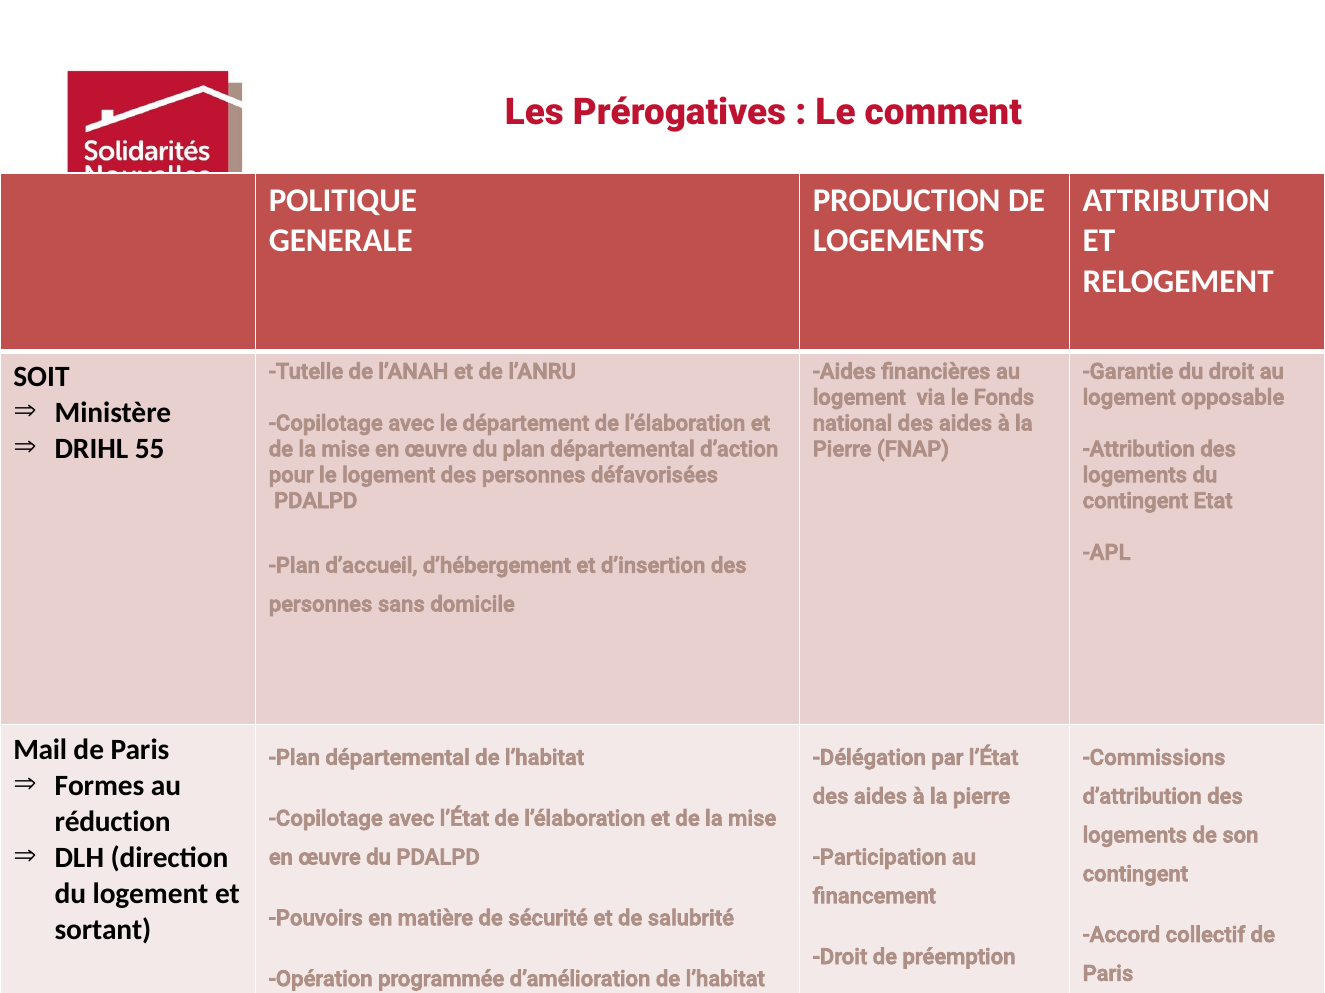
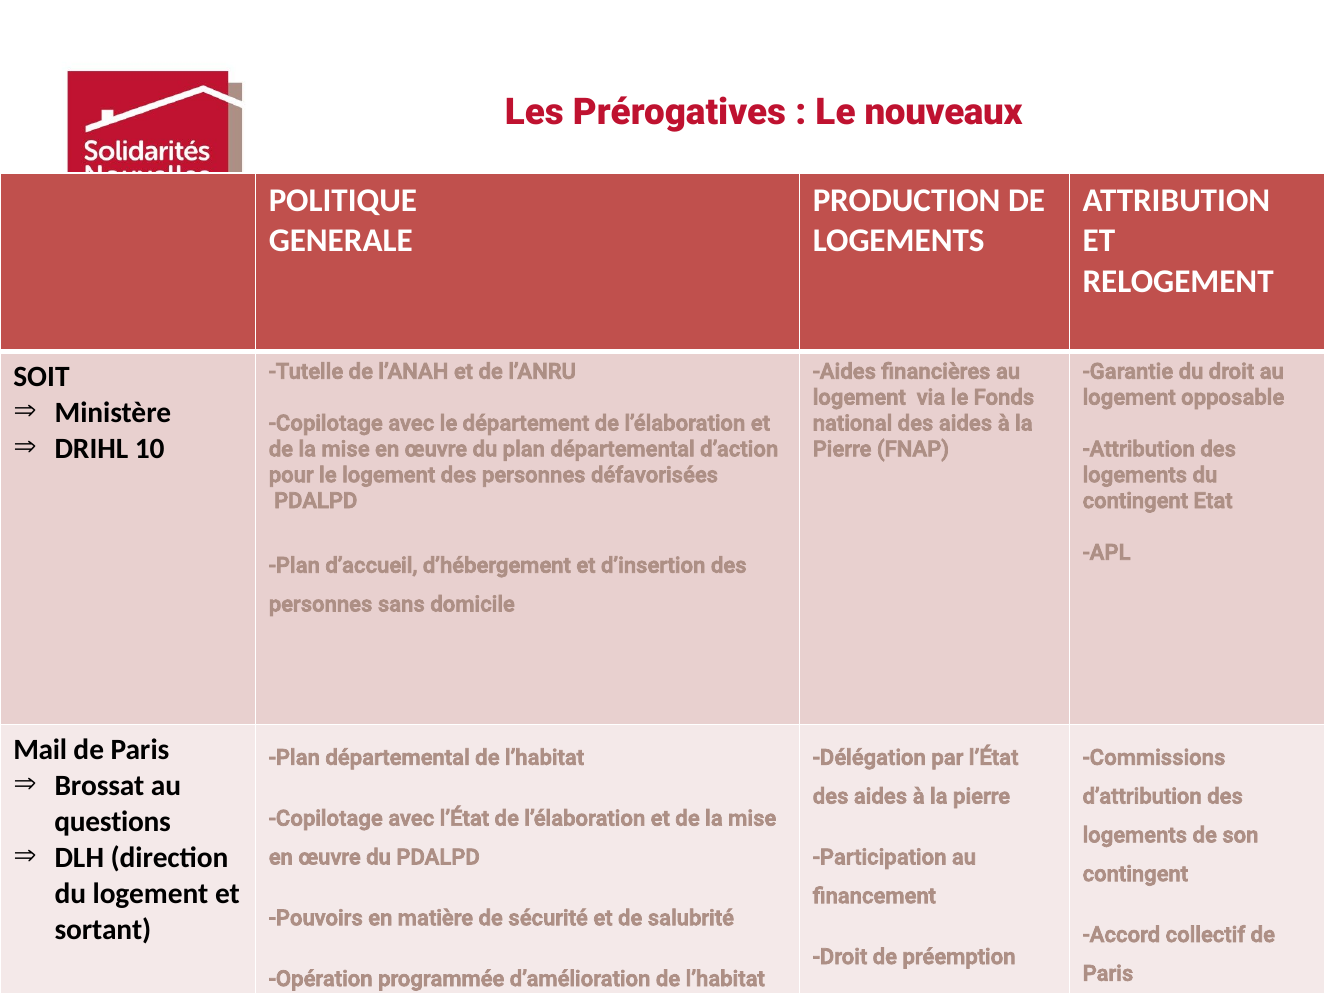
comment: comment -> nouveaux
55: 55 -> 10
Formes: Formes -> Brossat
réduction: réduction -> questions
